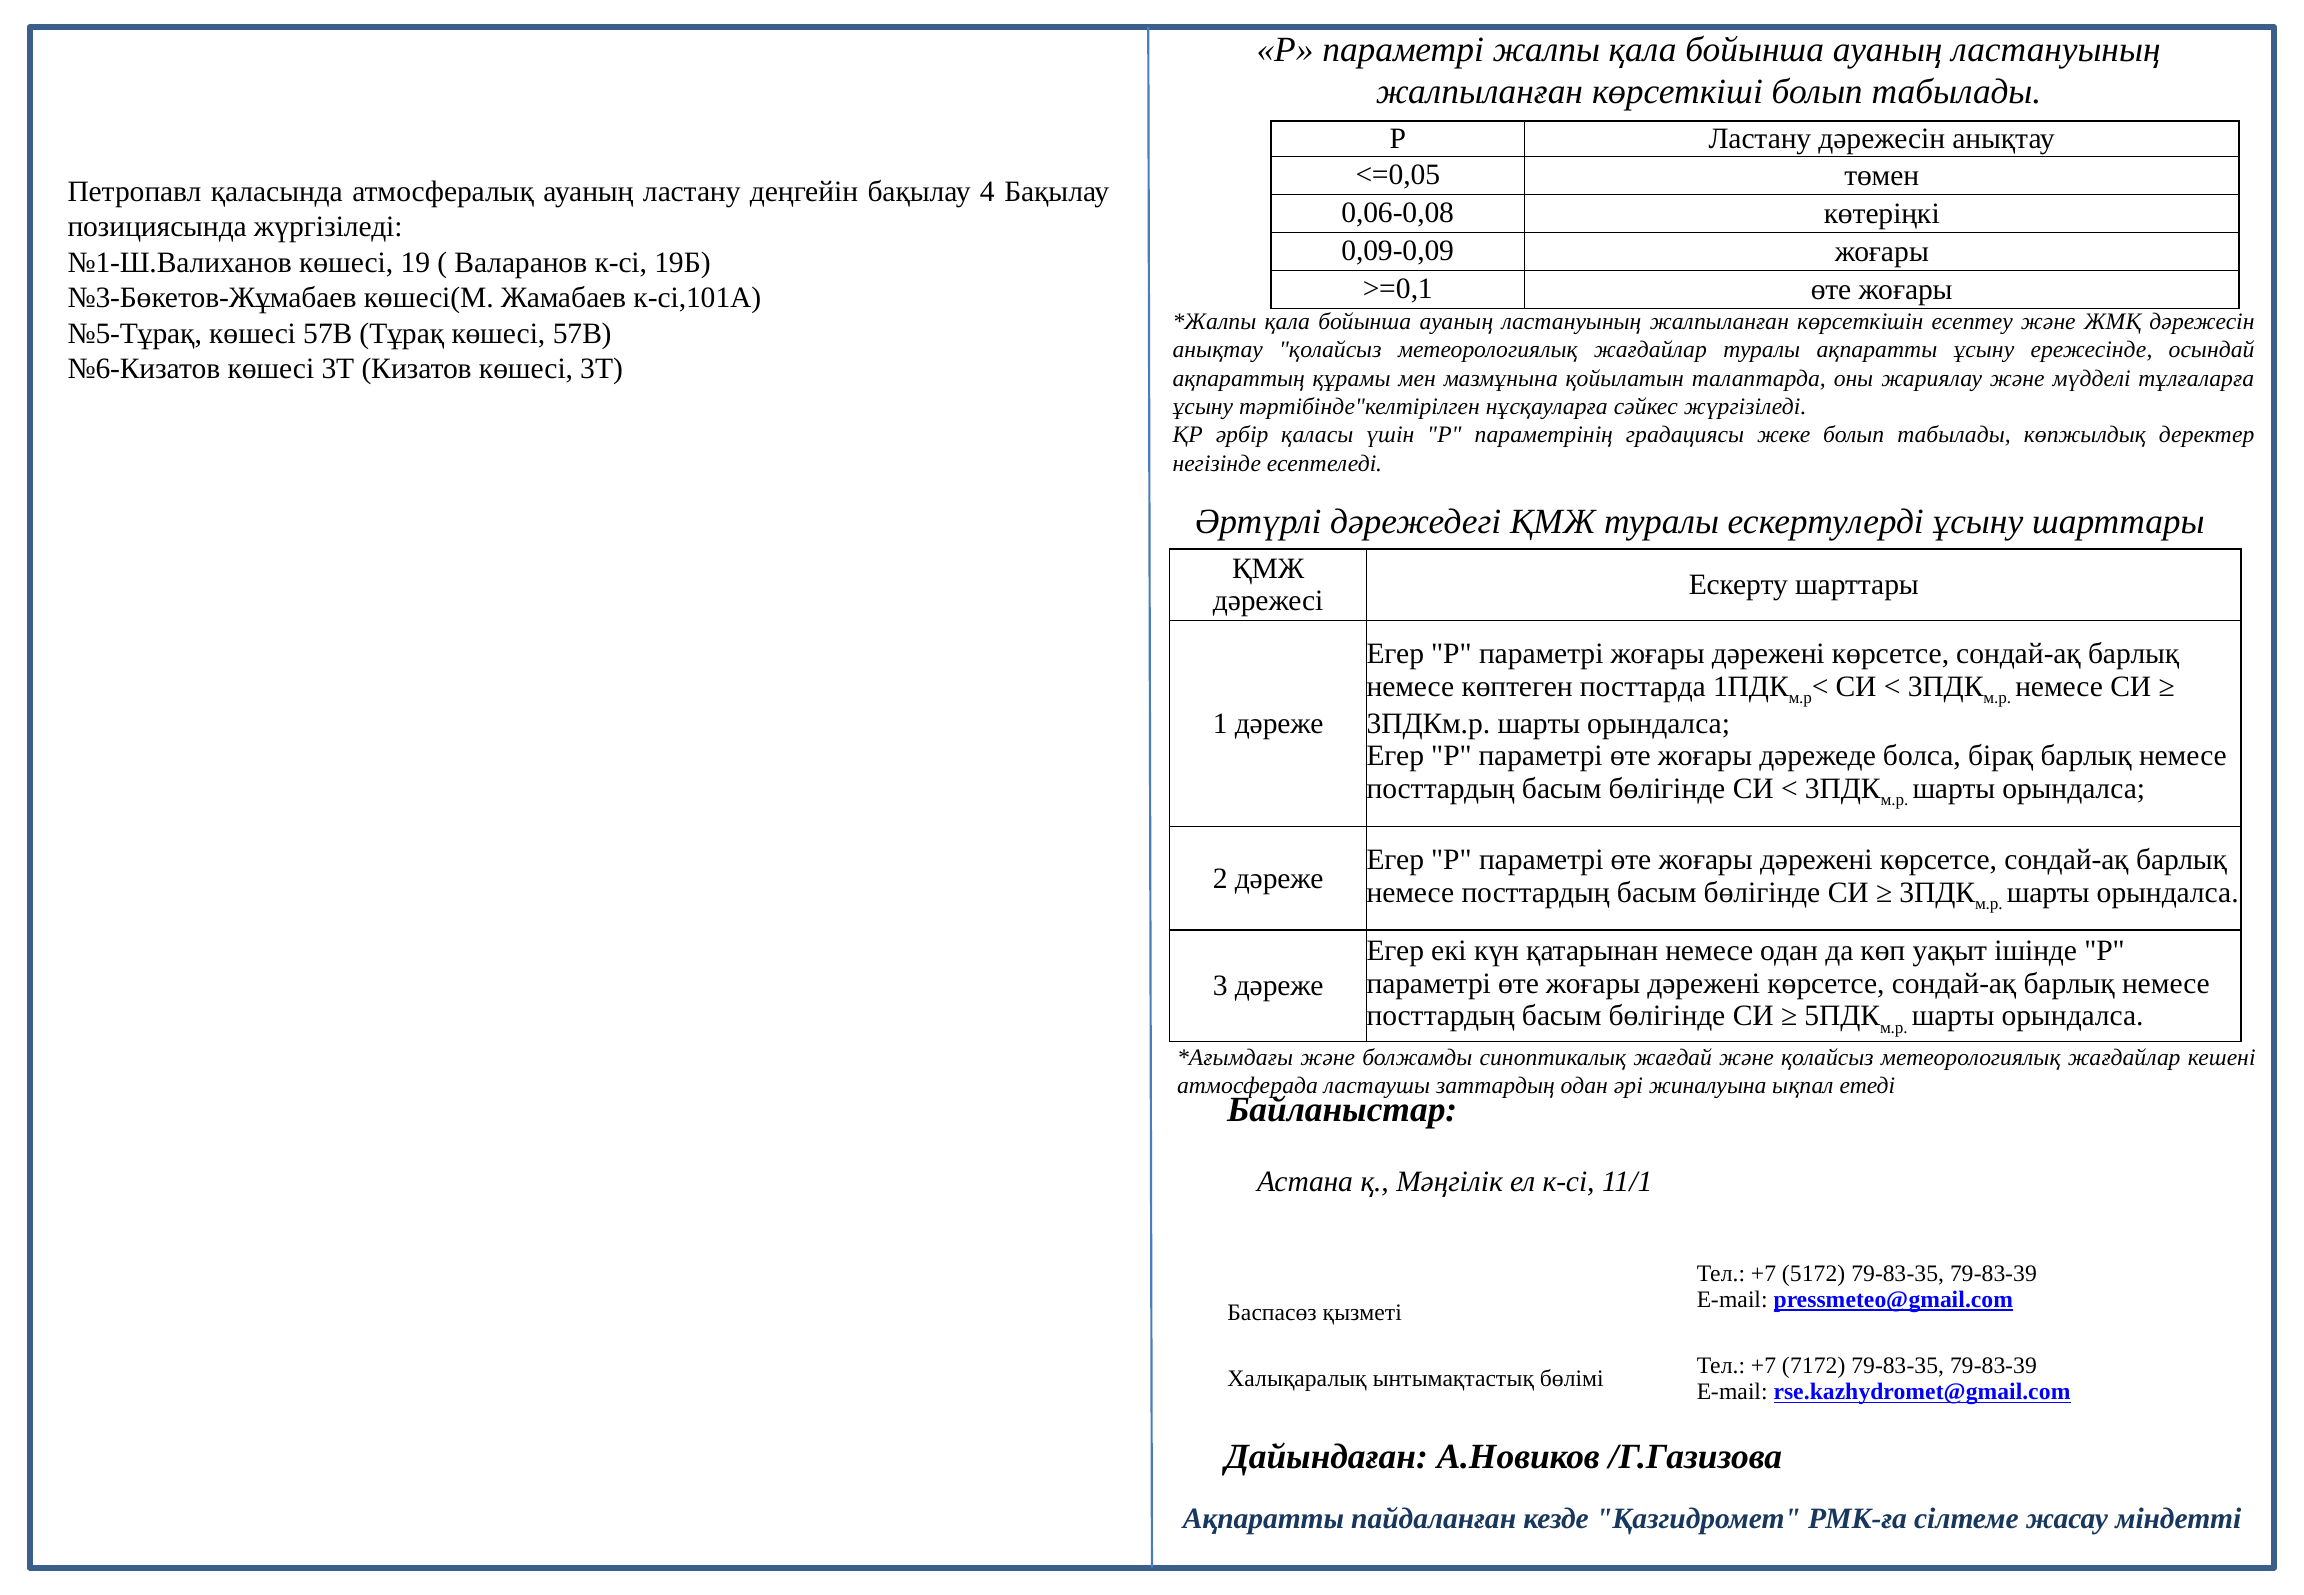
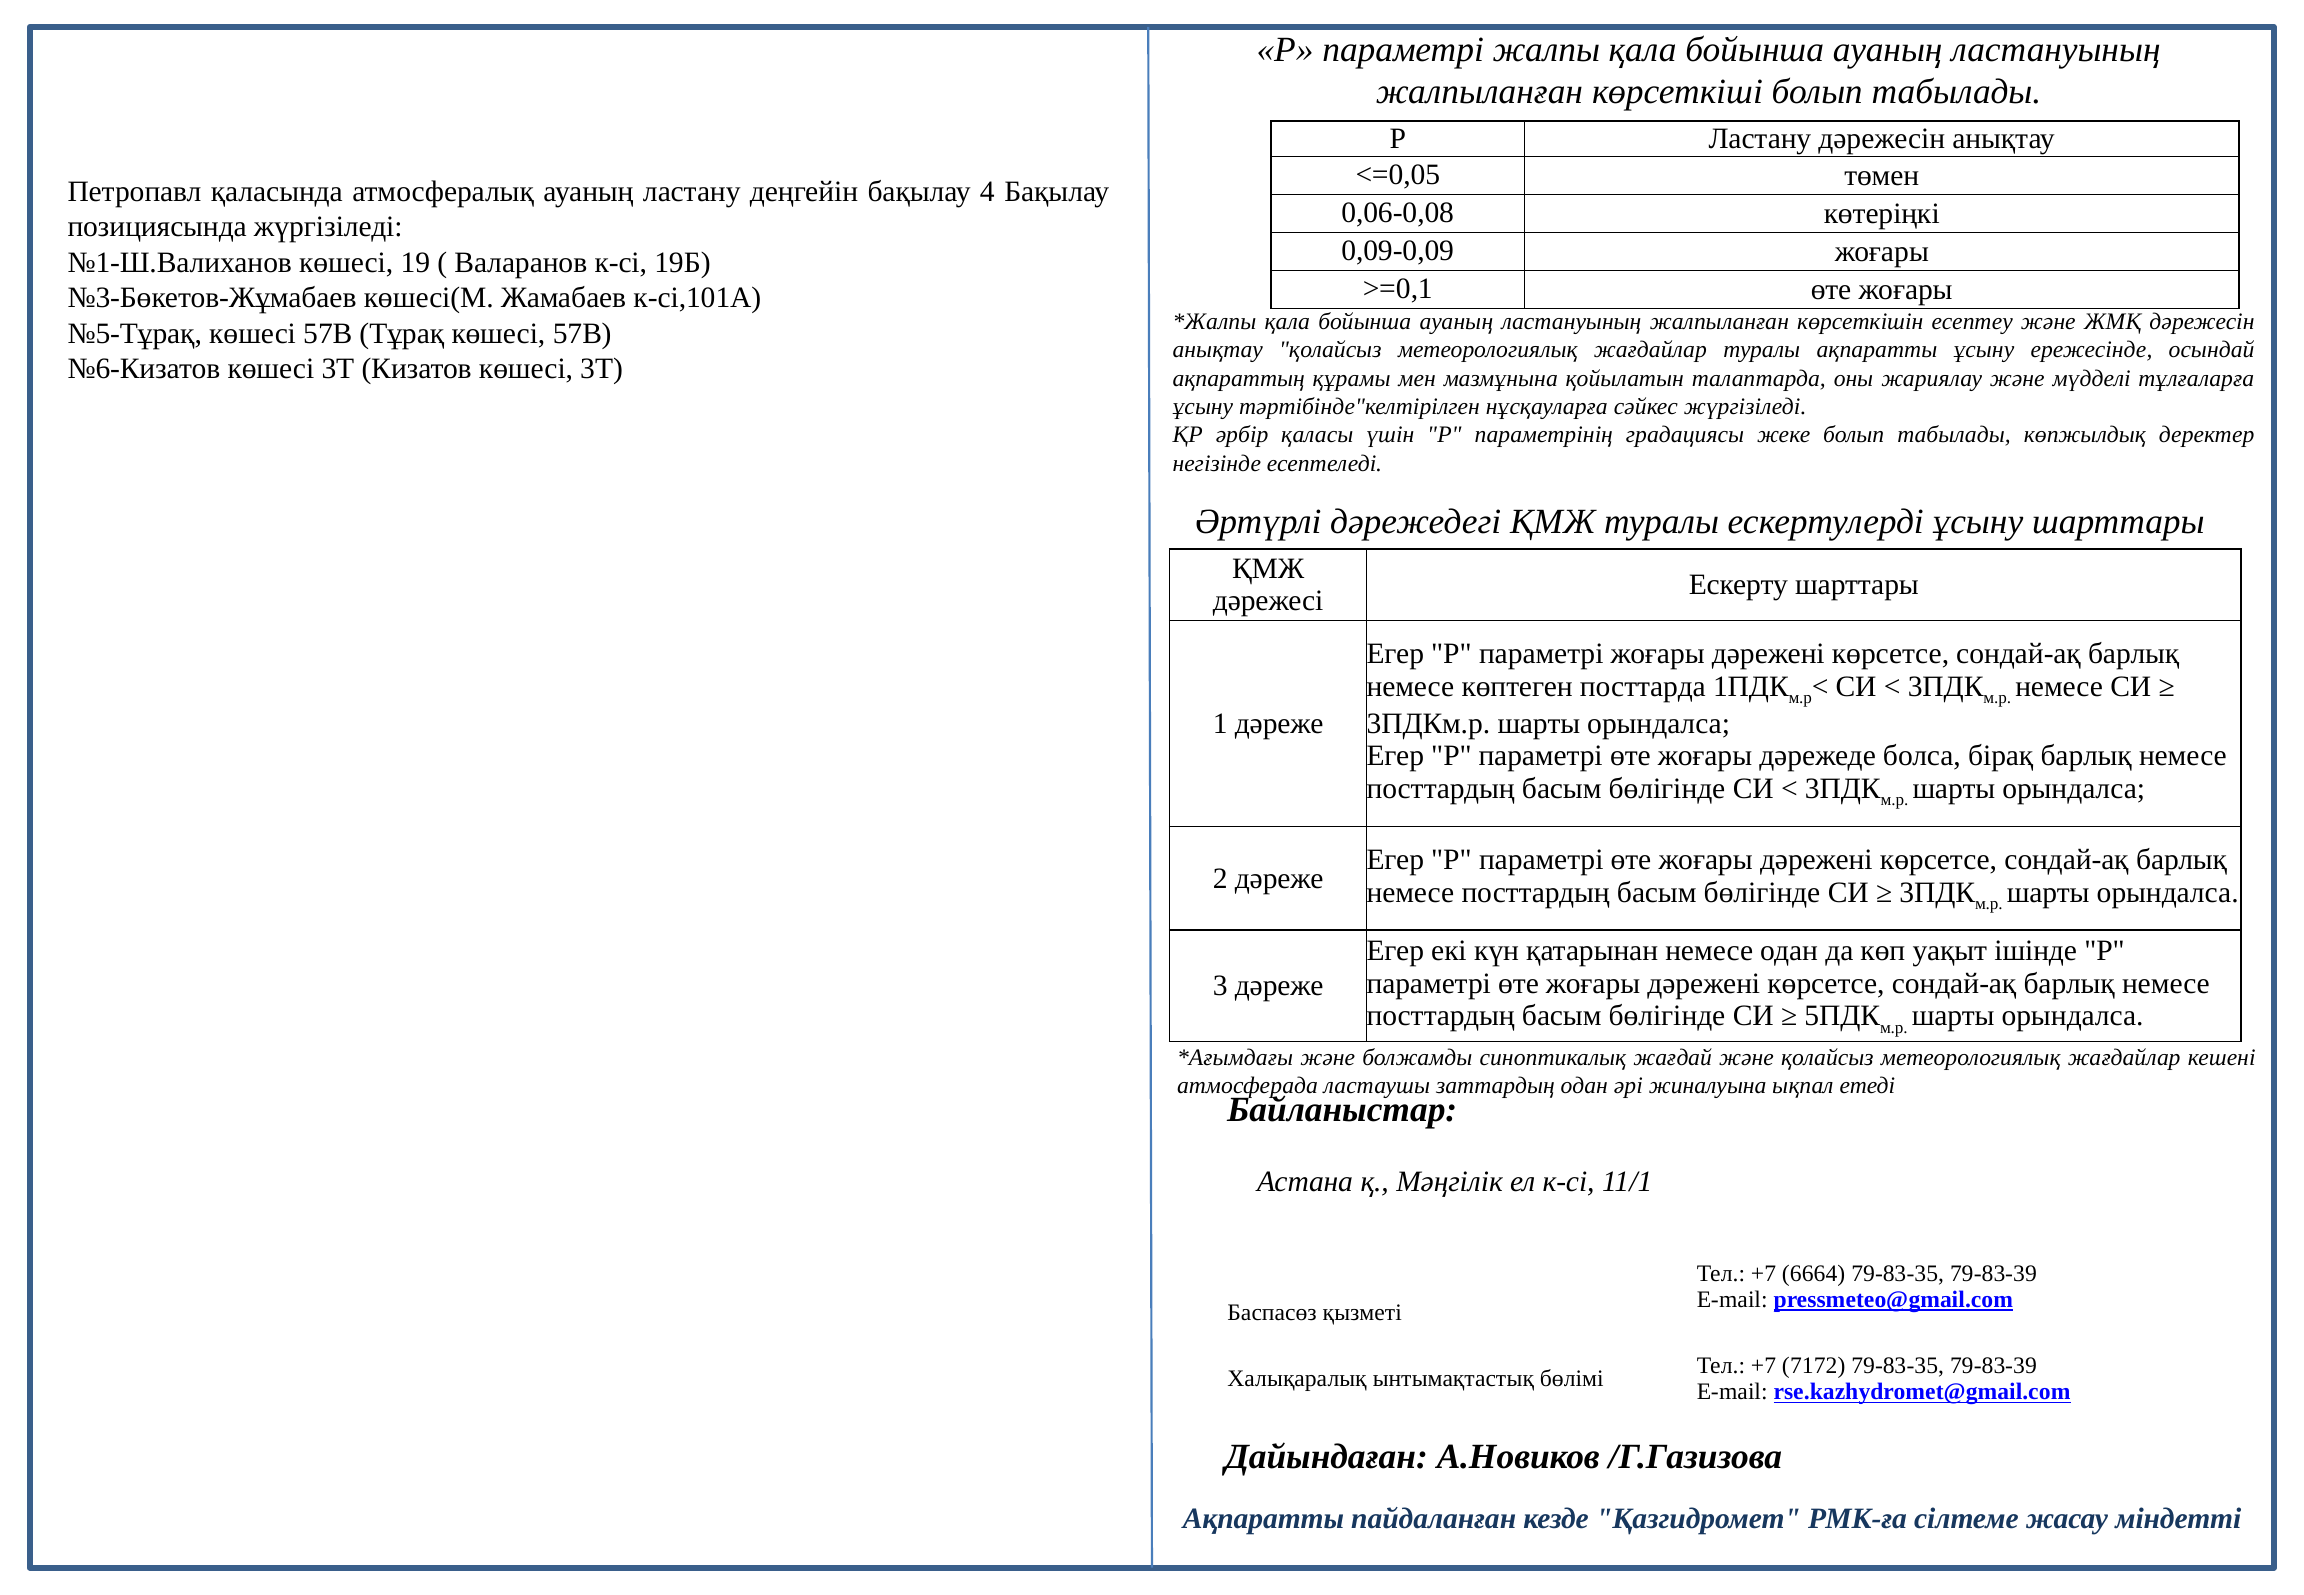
5172: 5172 -> 6664
